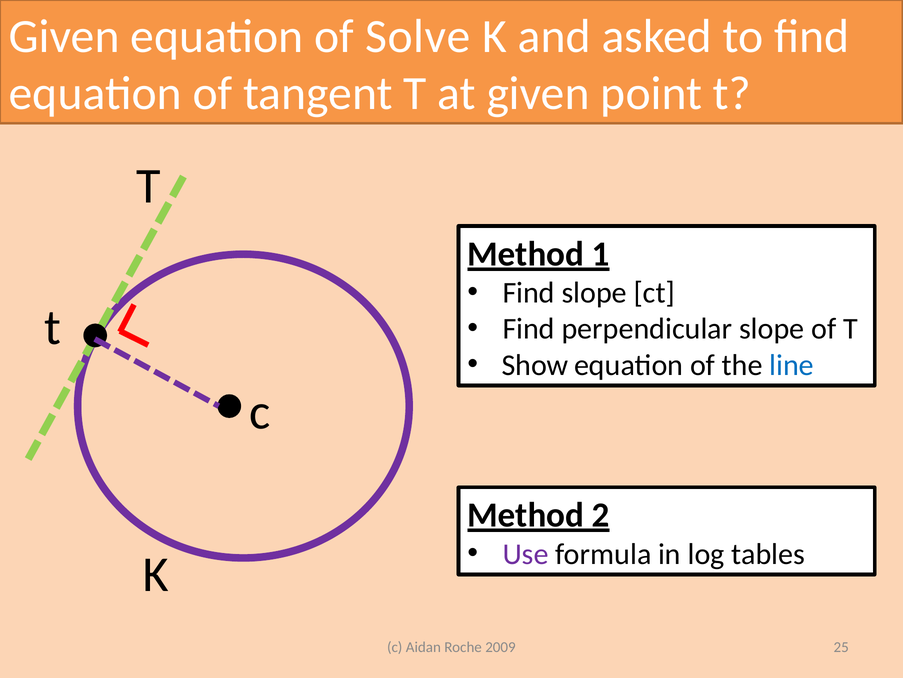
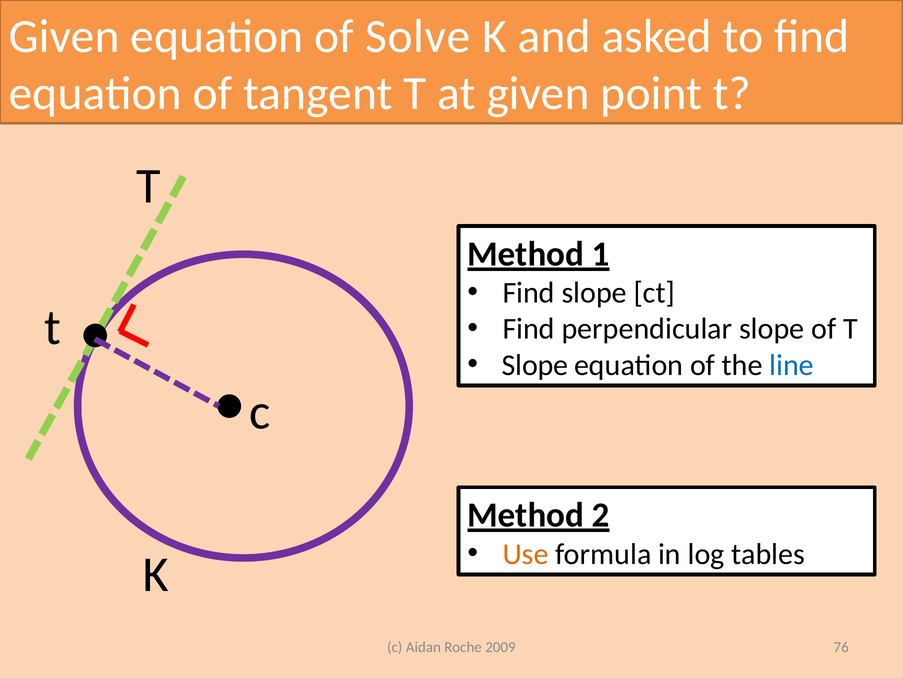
Show at (535, 365): Show -> Slope
Use colour: purple -> orange
25: 25 -> 76
